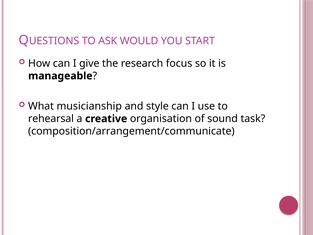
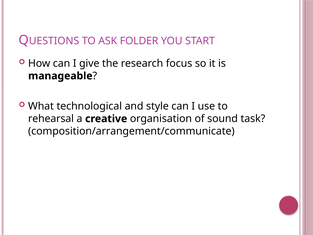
WOULD: WOULD -> FOLDER
musicianship: musicianship -> technological
